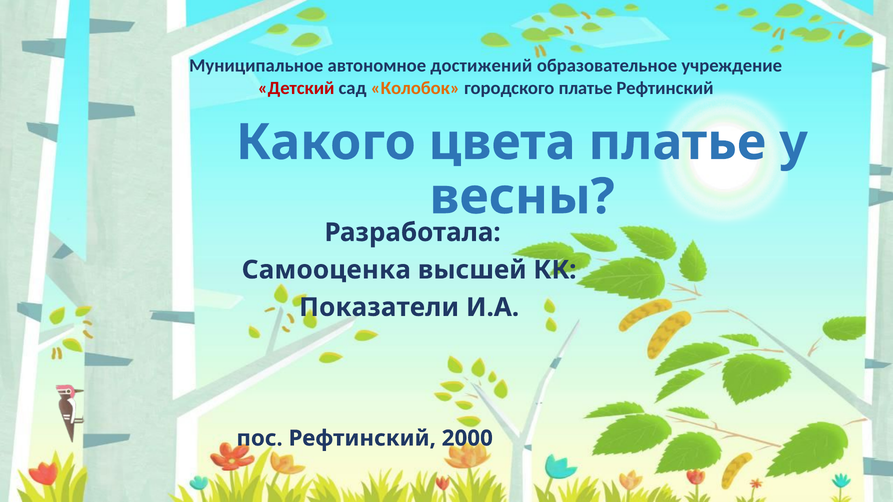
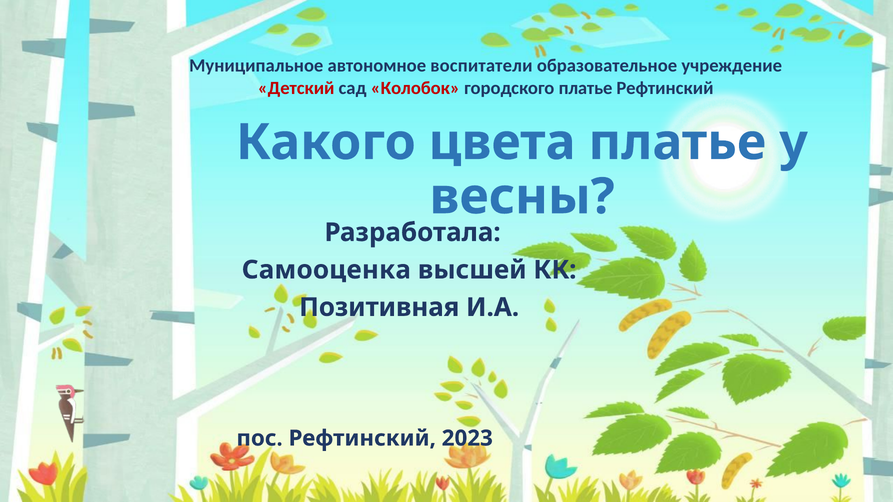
достижений: достижений -> воспитатели
Колобок colour: orange -> red
Показатели: Показатели -> Позитивная
2000: 2000 -> 2023
